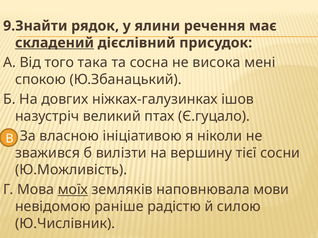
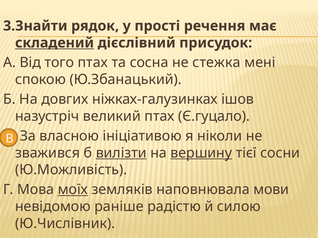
9.Знайти: 9.Знайти -> 3.Знайти
ялини: ялини -> прості
того така: така -> птах
висока: висока -> стежка
вилізти underline: none -> present
вершину underline: none -> present
